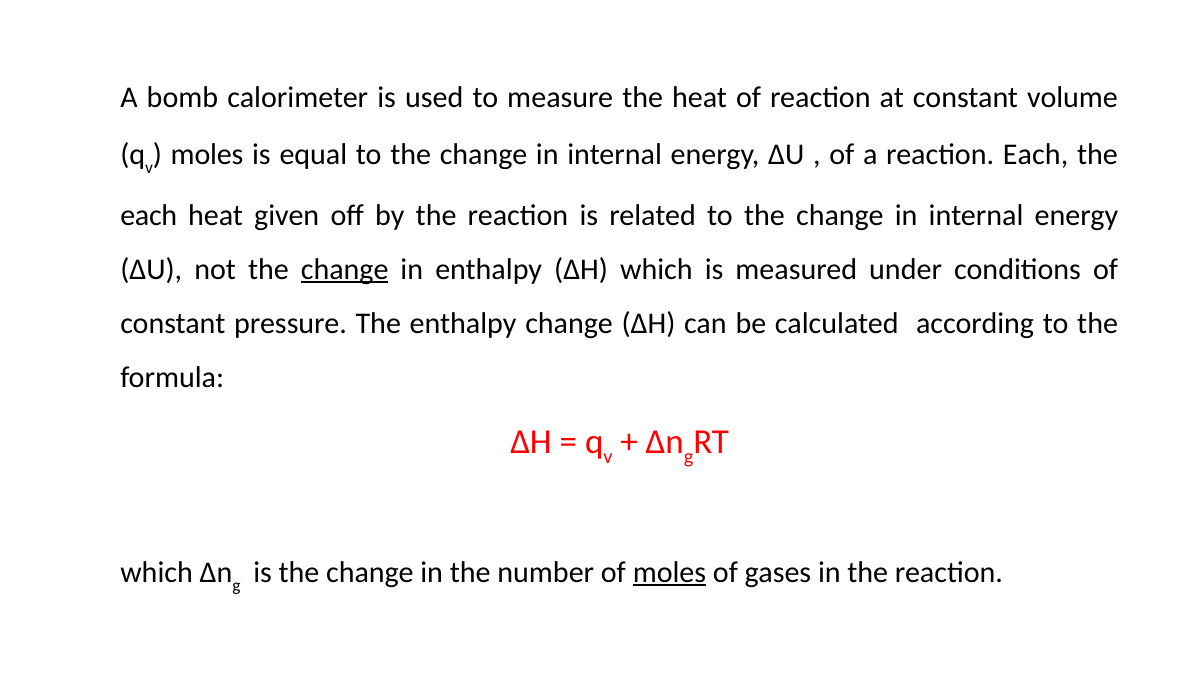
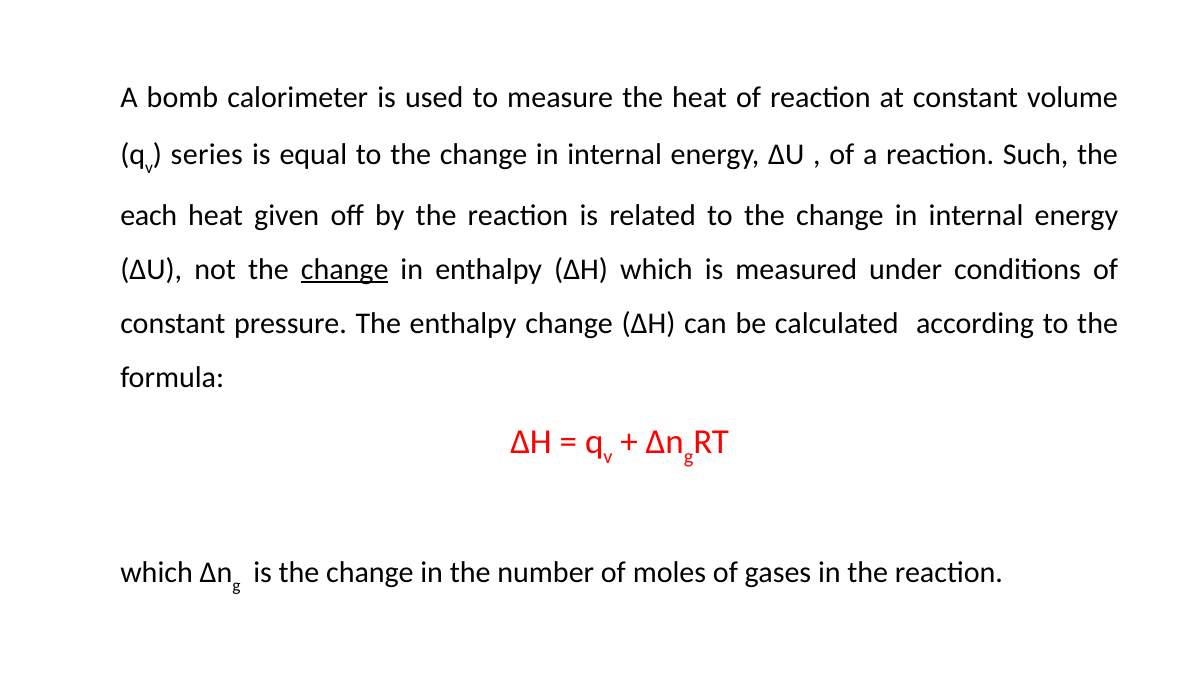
moles at (207, 155): moles -> series
reaction Each: Each -> Such
moles at (669, 573) underline: present -> none
